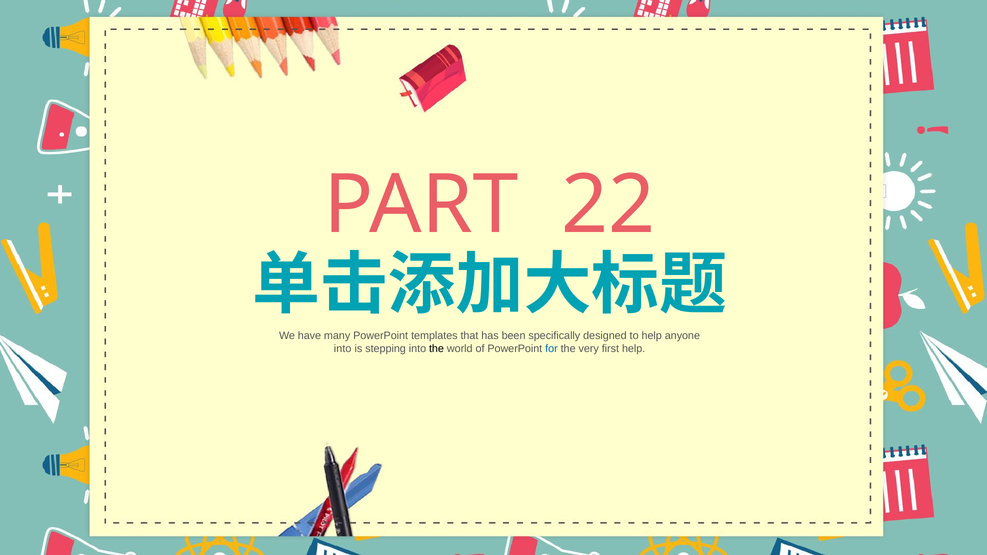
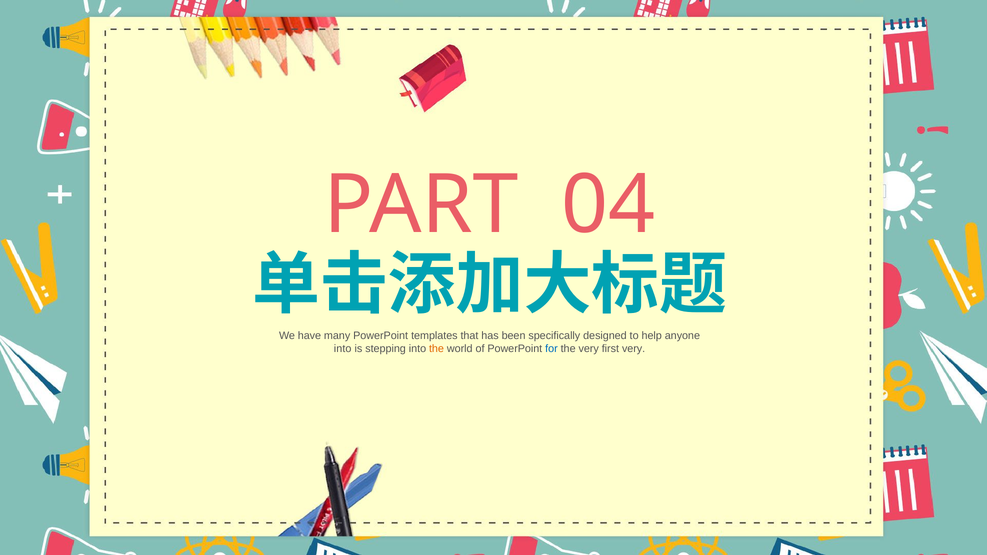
22: 22 -> 04
the at (436, 349) colour: black -> orange
first help: help -> very
